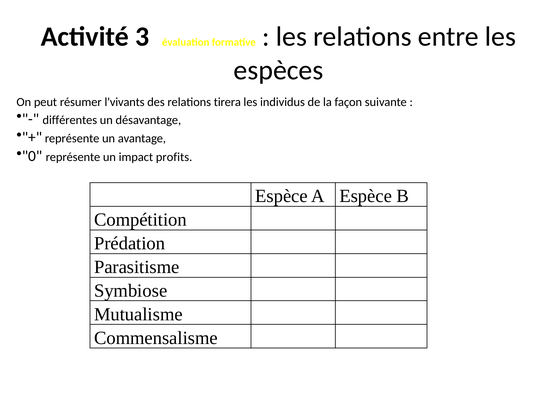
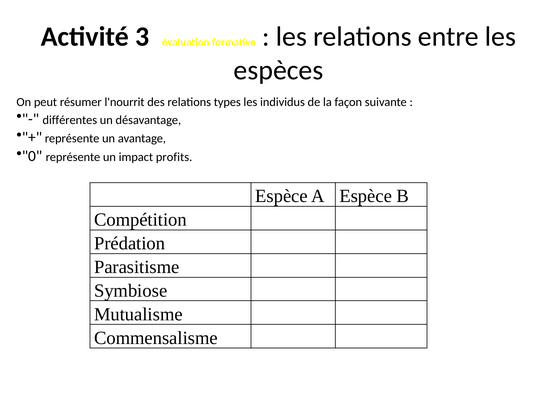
l'vivants: l'vivants -> l'nourrit
tirera: tirera -> types
